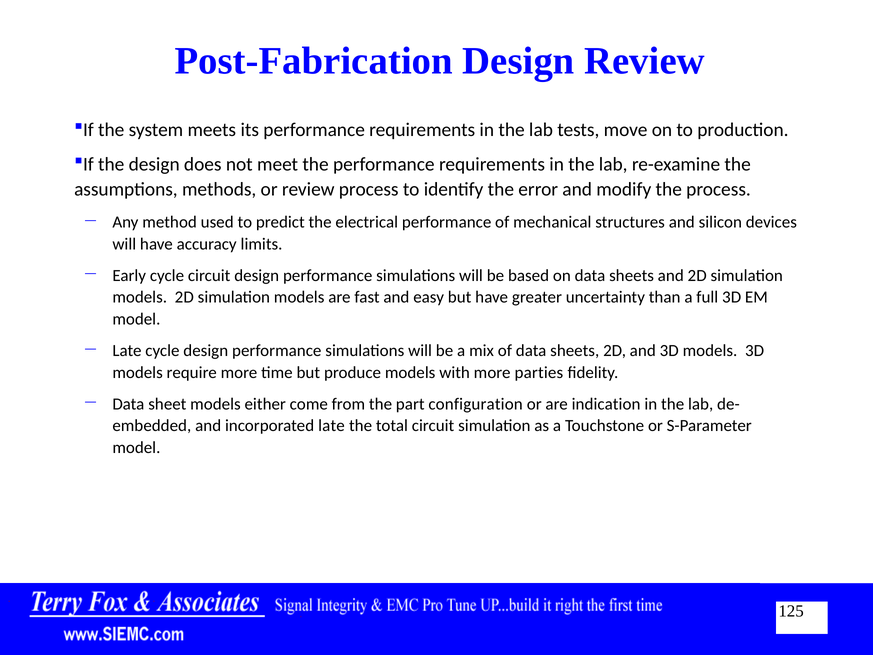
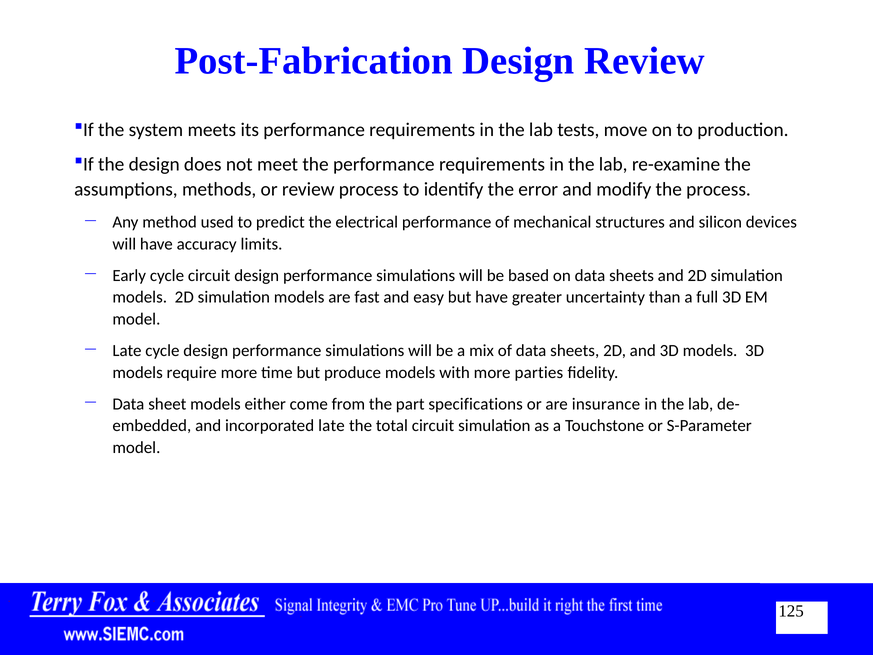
configuration: configuration -> specifications
indication: indication -> insurance
